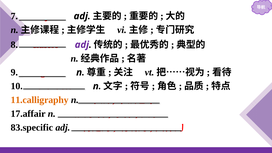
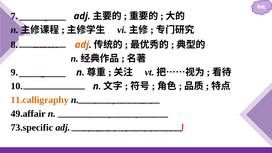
adj at (82, 45) colour: purple -> orange
17.affair: 17.affair -> 49.affair
83.specific: 83.specific -> 73.specific
